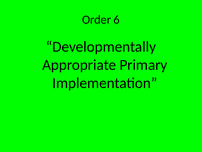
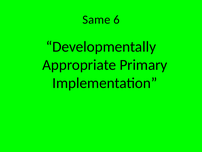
Order: Order -> Same
